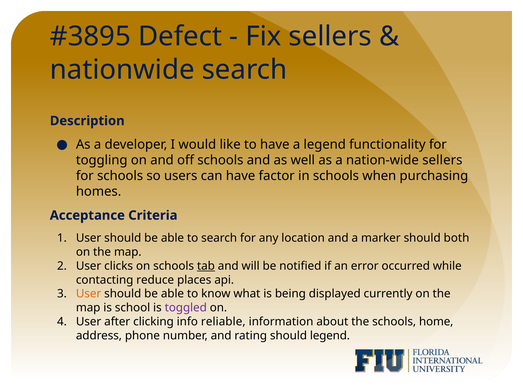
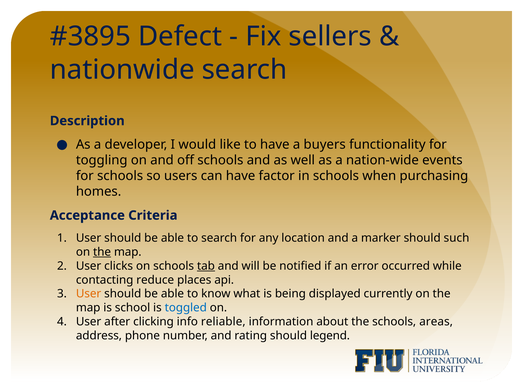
a legend: legend -> buyers
nation-wide sellers: sellers -> events
both: both -> such
the at (102, 252) underline: none -> present
toggled colour: purple -> blue
home: home -> areas
